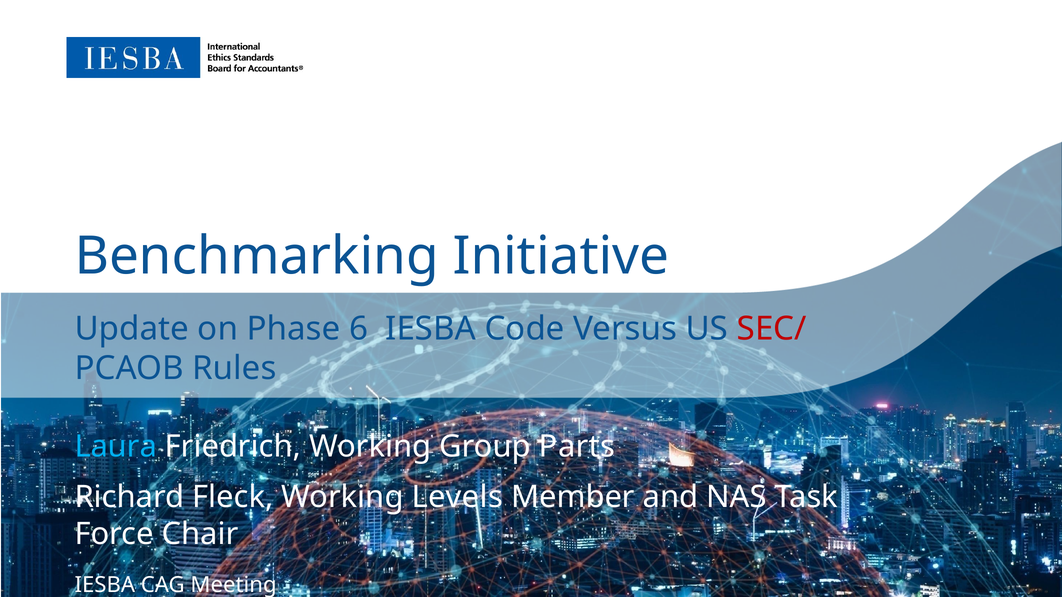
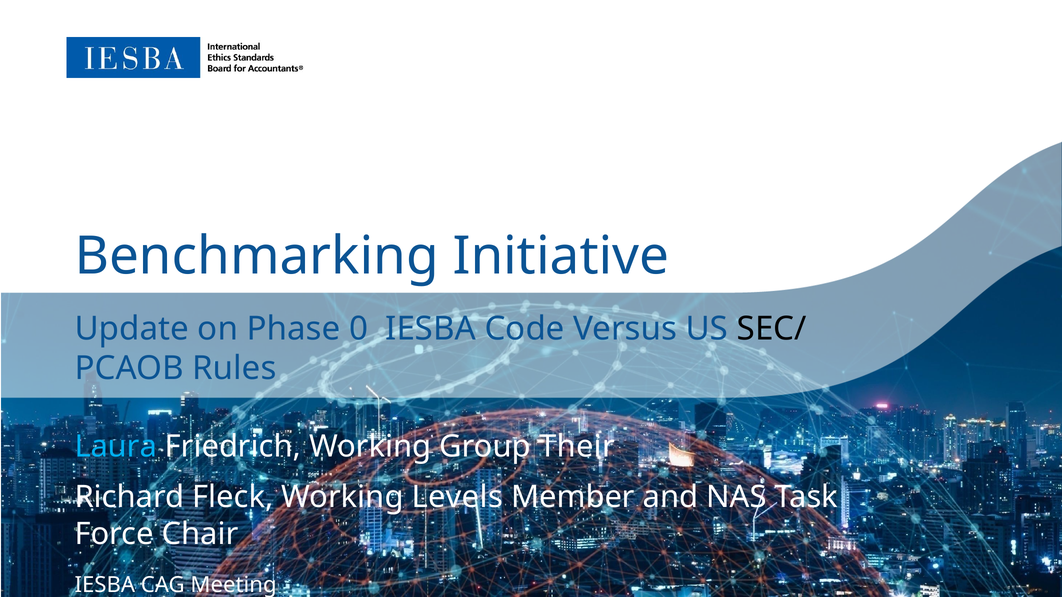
6: 6 -> 0
SEC/ colour: red -> black
Parts: Parts -> Their
